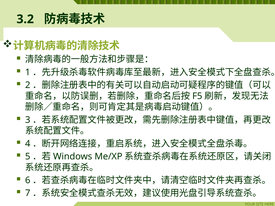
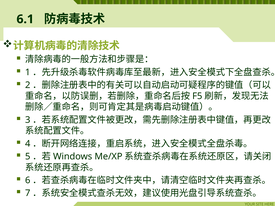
3.2: 3.2 -> 6.1
